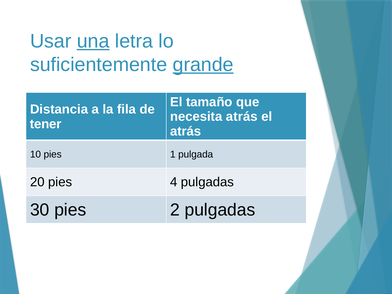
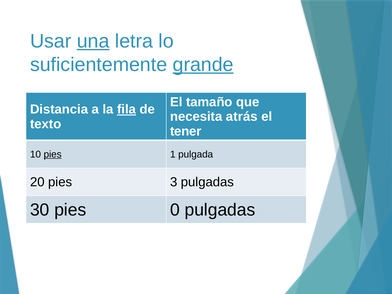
fila underline: none -> present
tener: tener -> texto
atrás at (186, 131): atrás -> tener
pies at (53, 154) underline: none -> present
4: 4 -> 3
2: 2 -> 0
